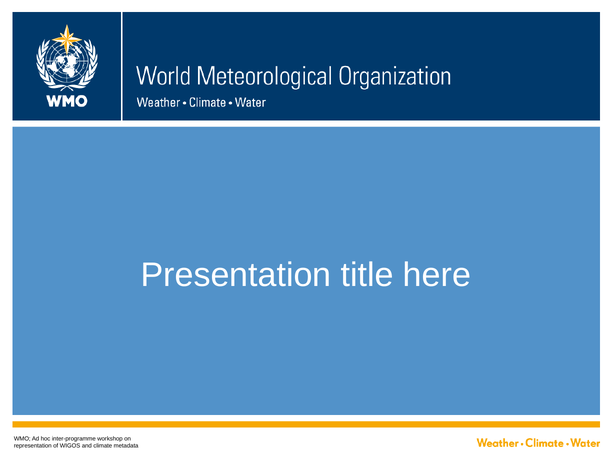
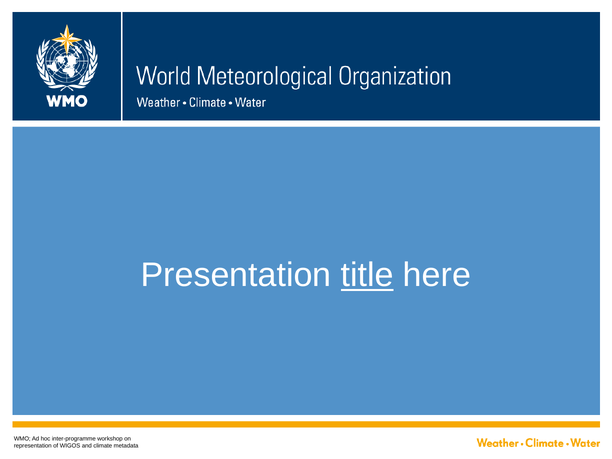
title underline: none -> present
